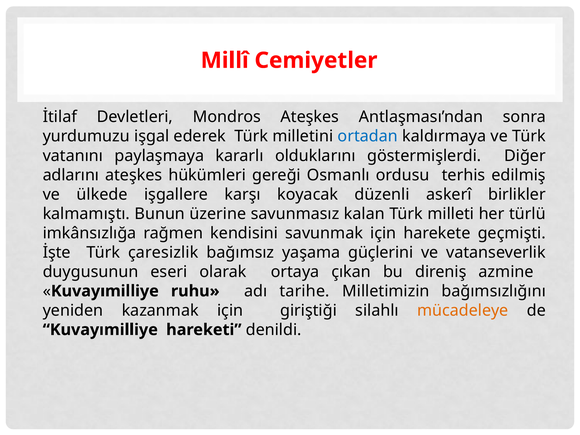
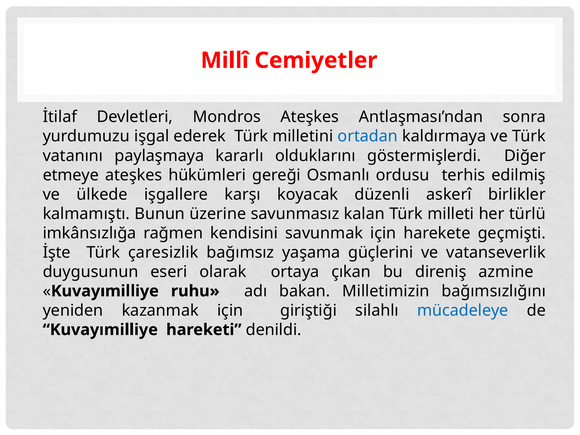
adlarını: adlarını -> etmeye
tarihe: tarihe -> bakan
mücadeleye colour: orange -> blue
